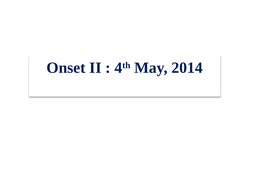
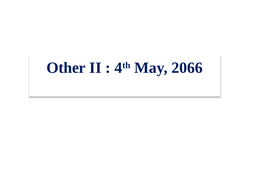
Onset: Onset -> Other
2014: 2014 -> 2066
